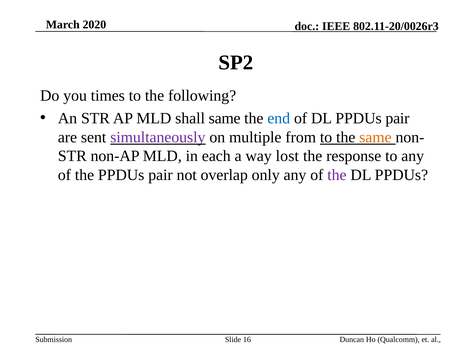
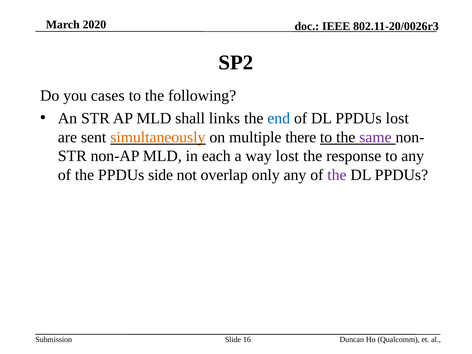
times: times -> cases
shall same: same -> links
DL PPDUs pair: pair -> lost
simultaneously colour: purple -> orange
from: from -> there
same at (375, 137) colour: orange -> purple
the PPDUs pair: pair -> side
